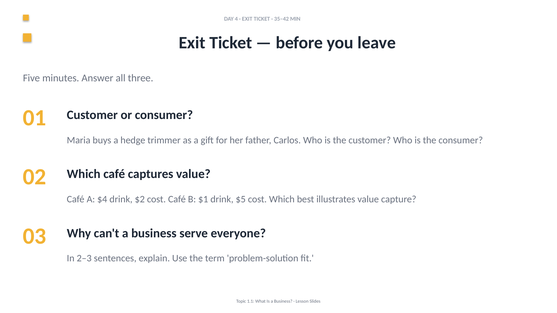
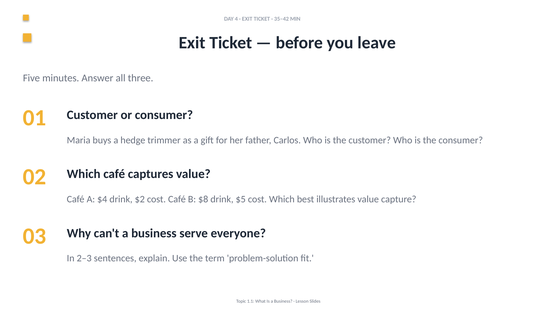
$1: $1 -> $8
